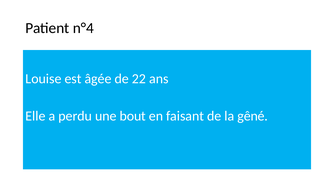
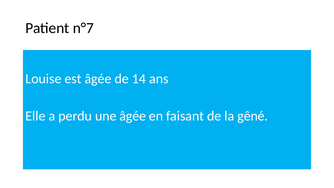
n°4: n°4 -> n°7
22: 22 -> 14
une bout: bout -> âgée
